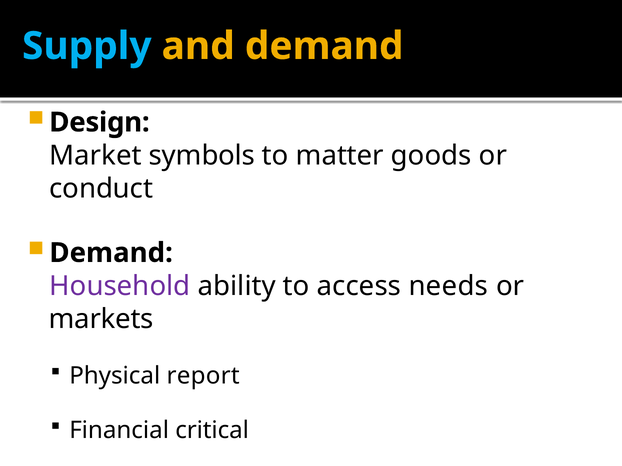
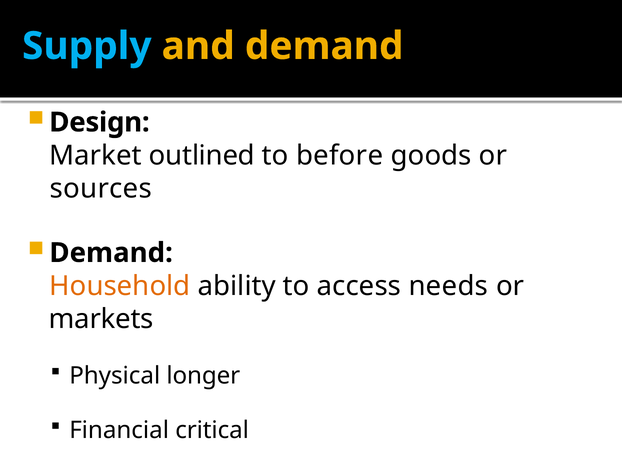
symbols: symbols -> outlined
matter: matter -> before
conduct: conduct -> sources
Household colour: purple -> orange
report: report -> longer
